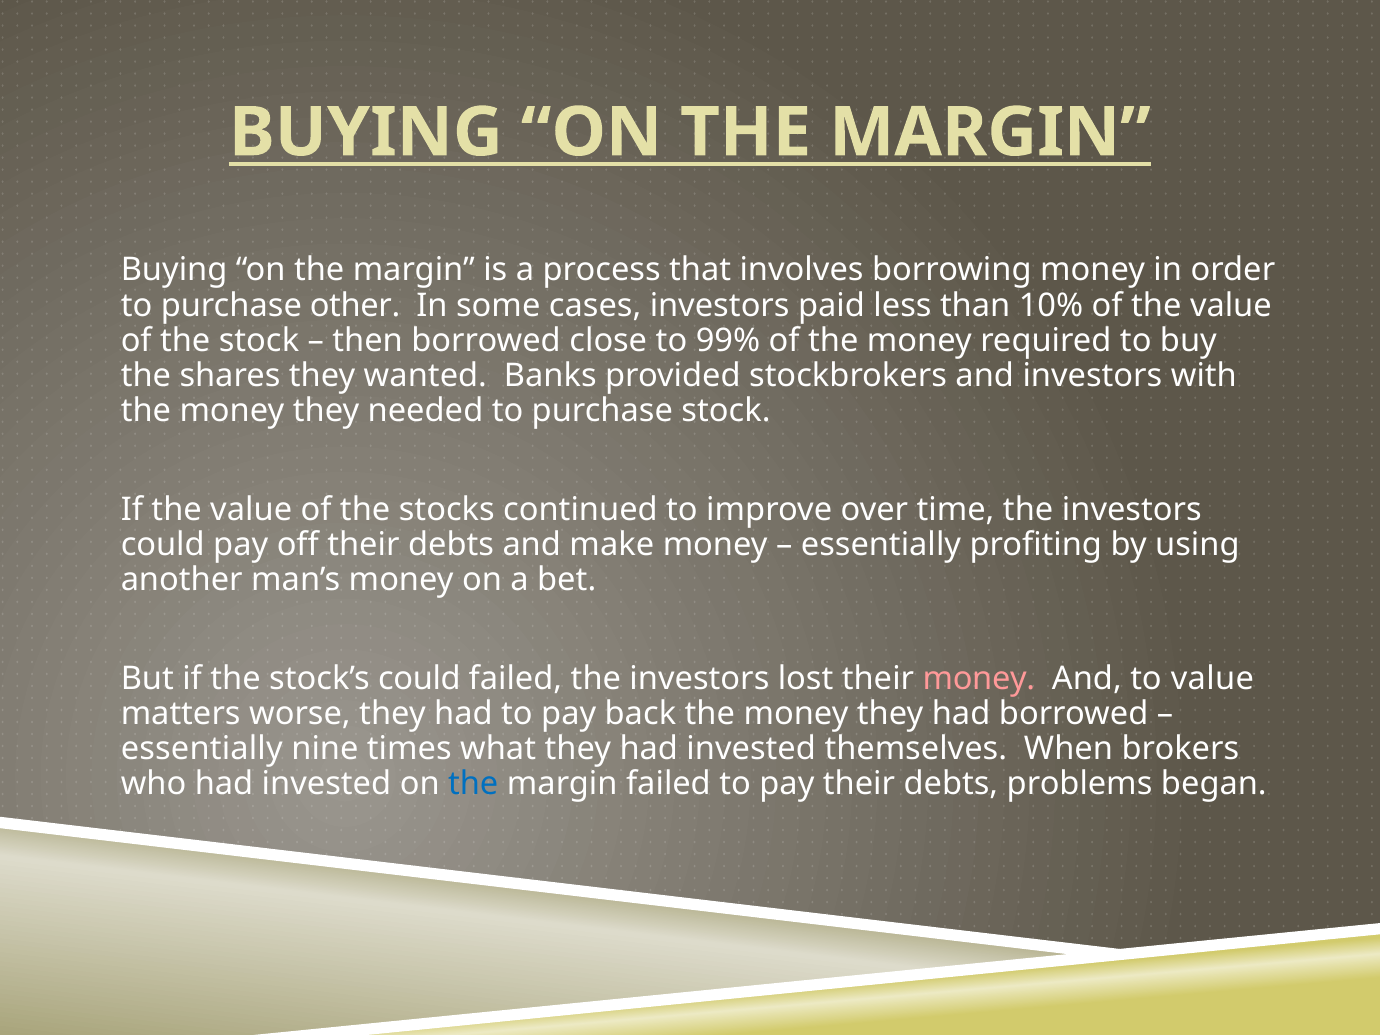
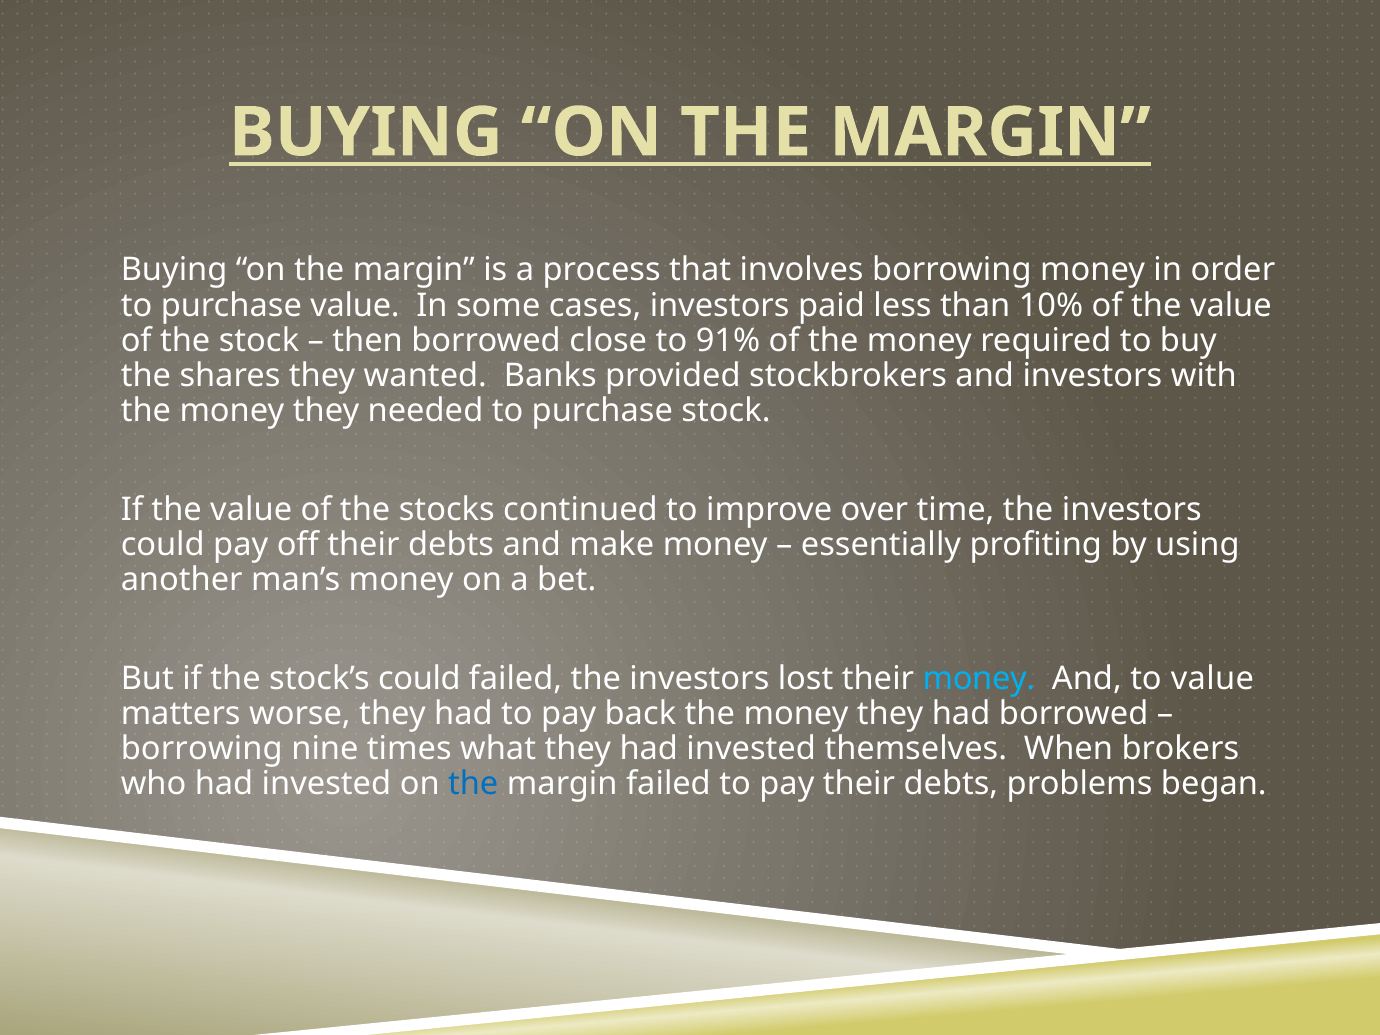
purchase other: other -> value
99%: 99% -> 91%
money at (979, 678) colour: pink -> light blue
essentially at (202, 749): essentially -> borrowing
